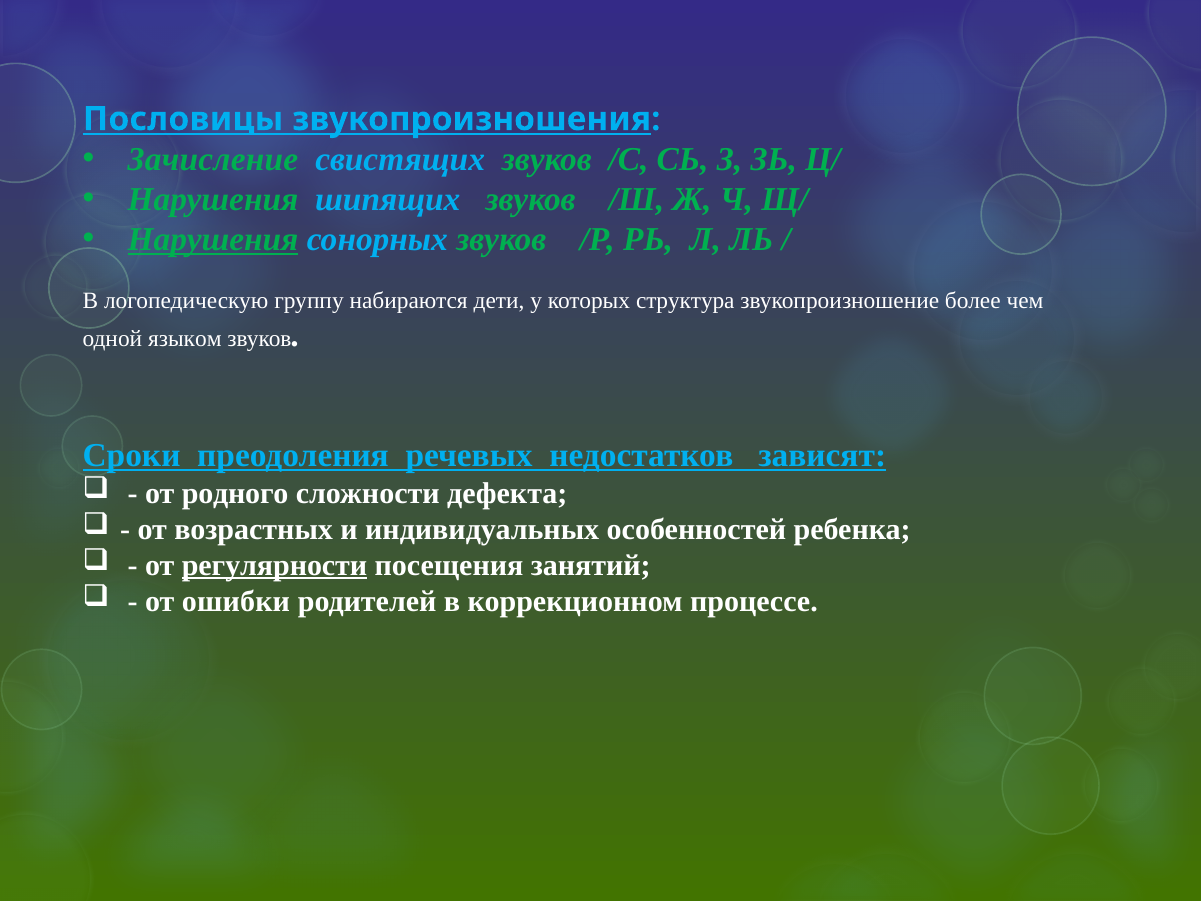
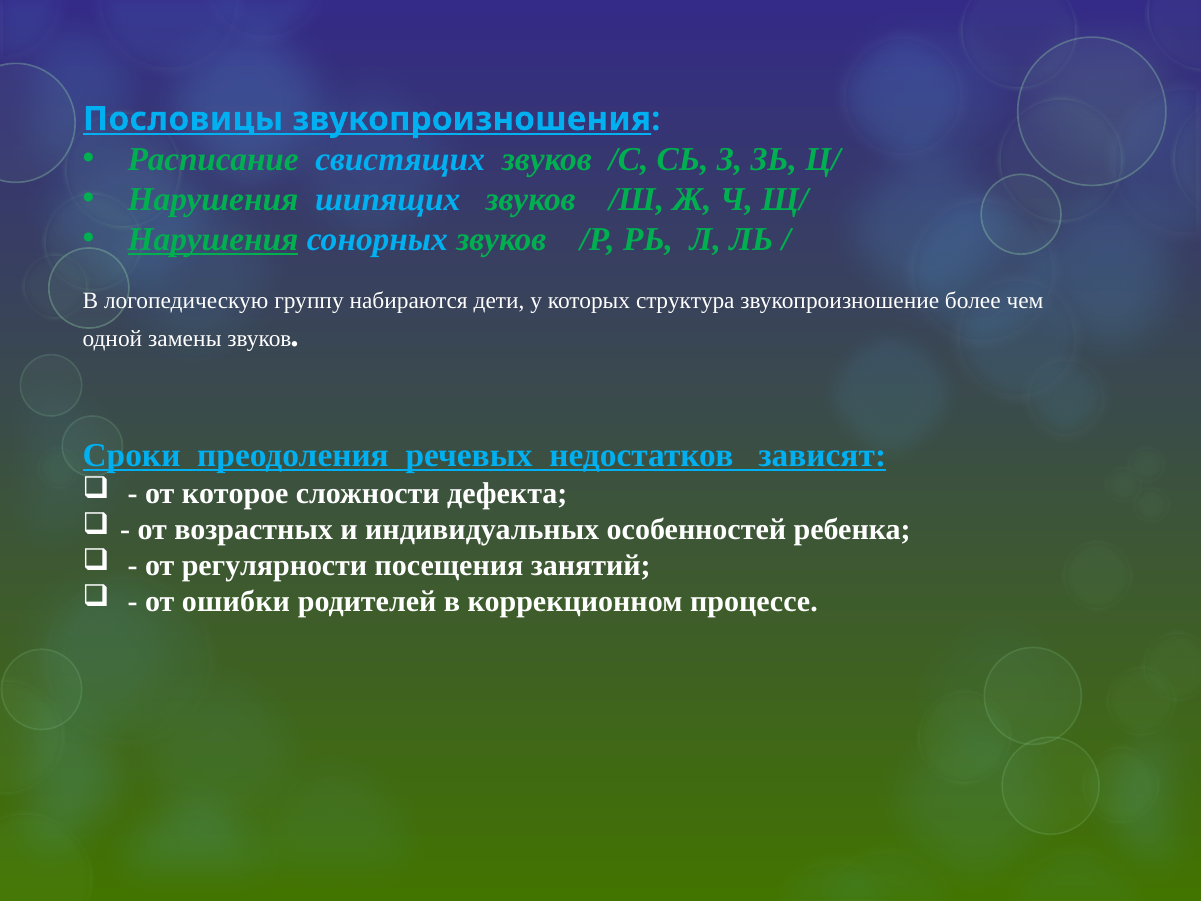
Зачисление: Зачисление -> Расписание
языком: языком -> замены
родного: родного -> которое
регулярности underline: present -> none
